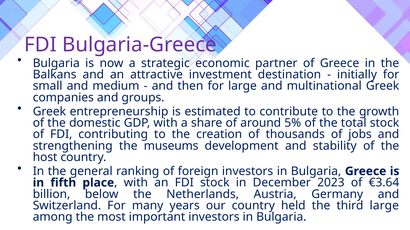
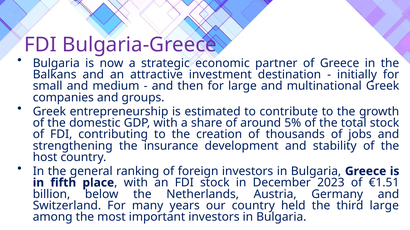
museums: museums -> insurance
€3.64: €3.64 -> €1.51
